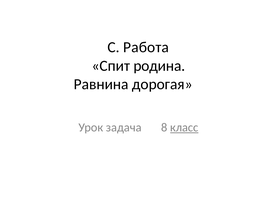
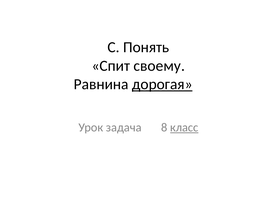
Работа: Работа -> Понять
родина: родина -> своему
дорогая underline: none -> present
